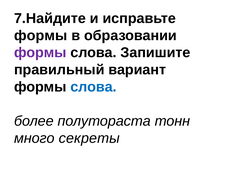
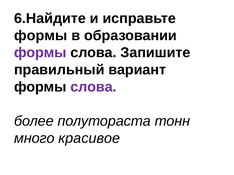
7.Найдите: 7.Найдите -> 6.Найдите
слова at (93, 87) colour: blue -> purple
секреты: секреты -> красивое
